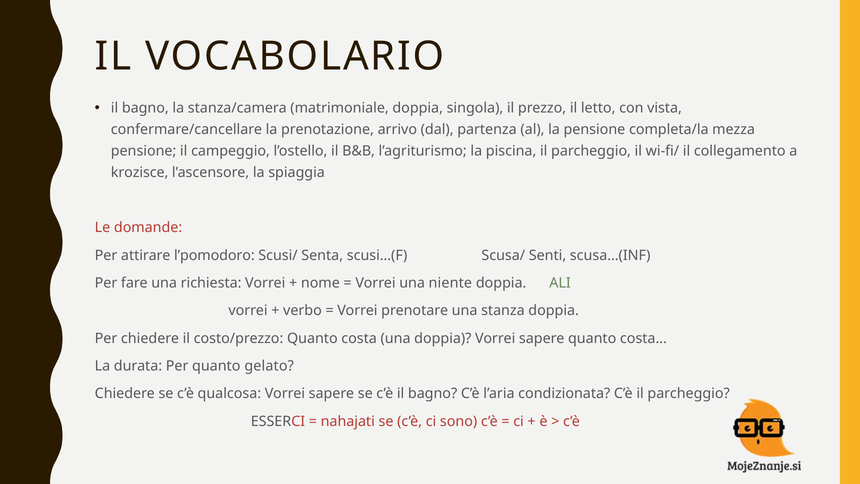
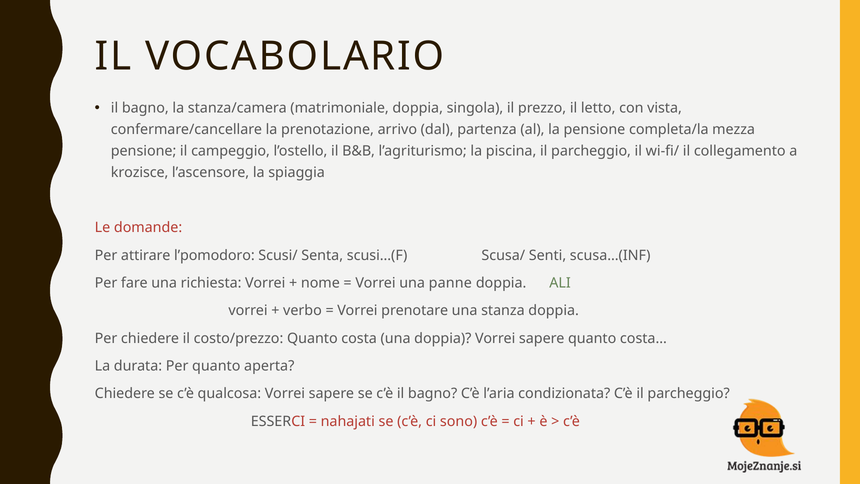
niente: niente -> panne
gelato: gelato -> aperta
